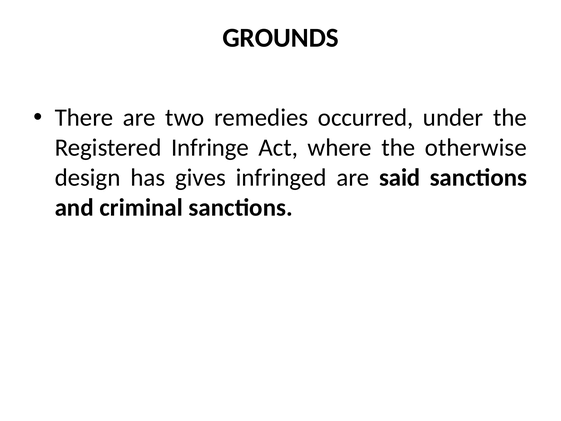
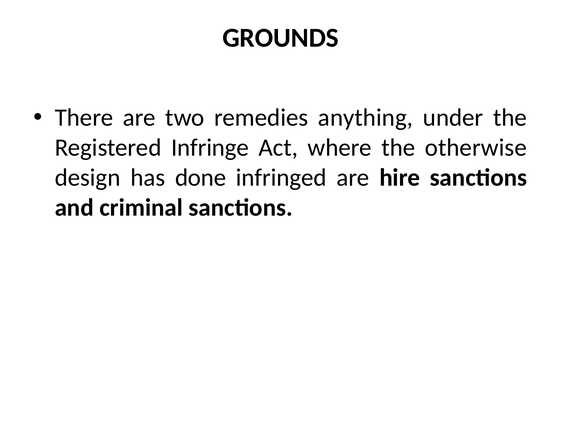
occurred: occurred -> anything
gives: gives -> done
said: said -> hire
